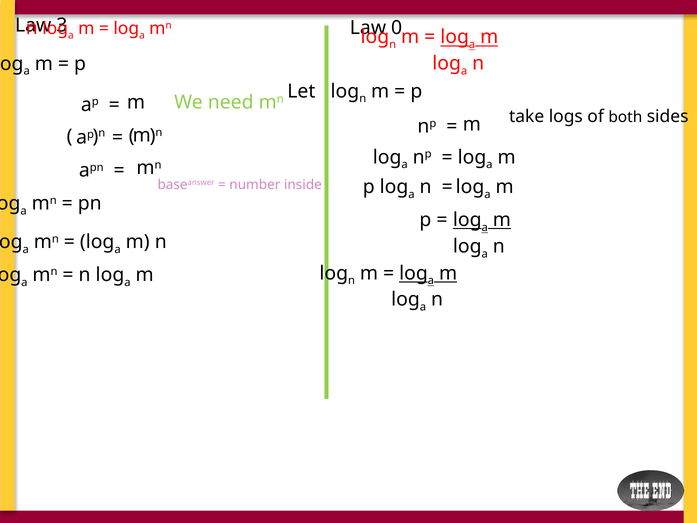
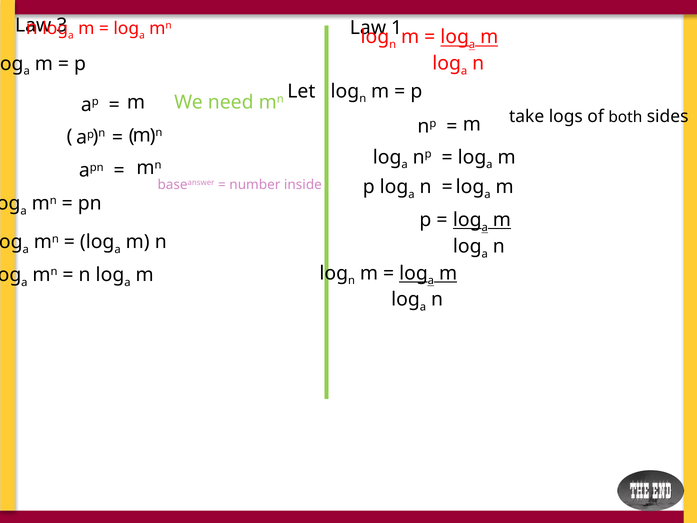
0: 0 -> 1
